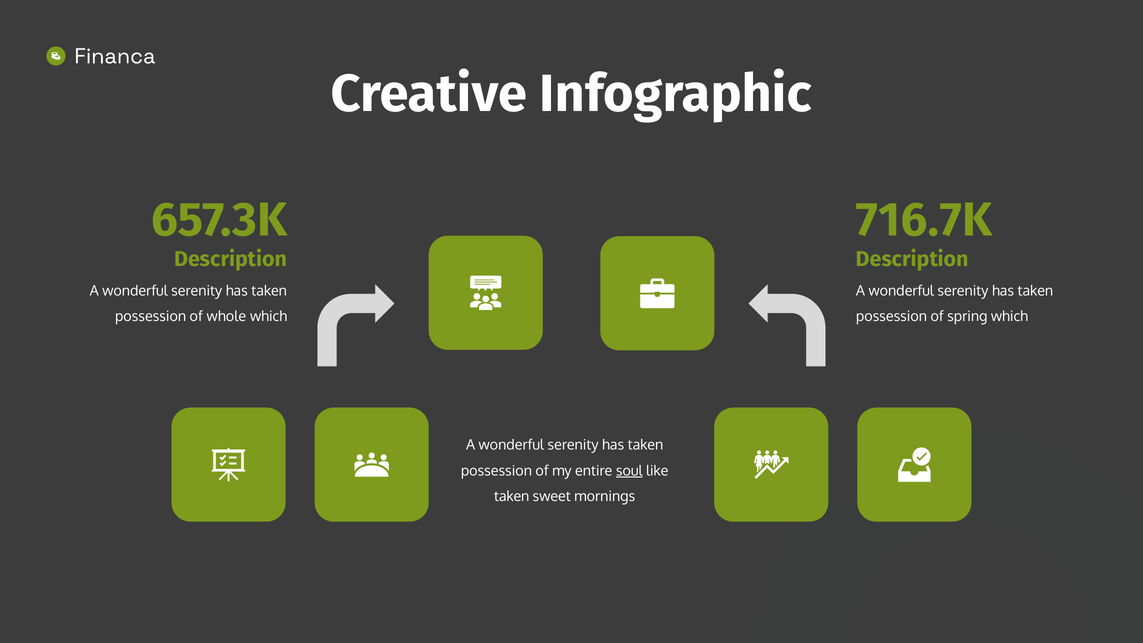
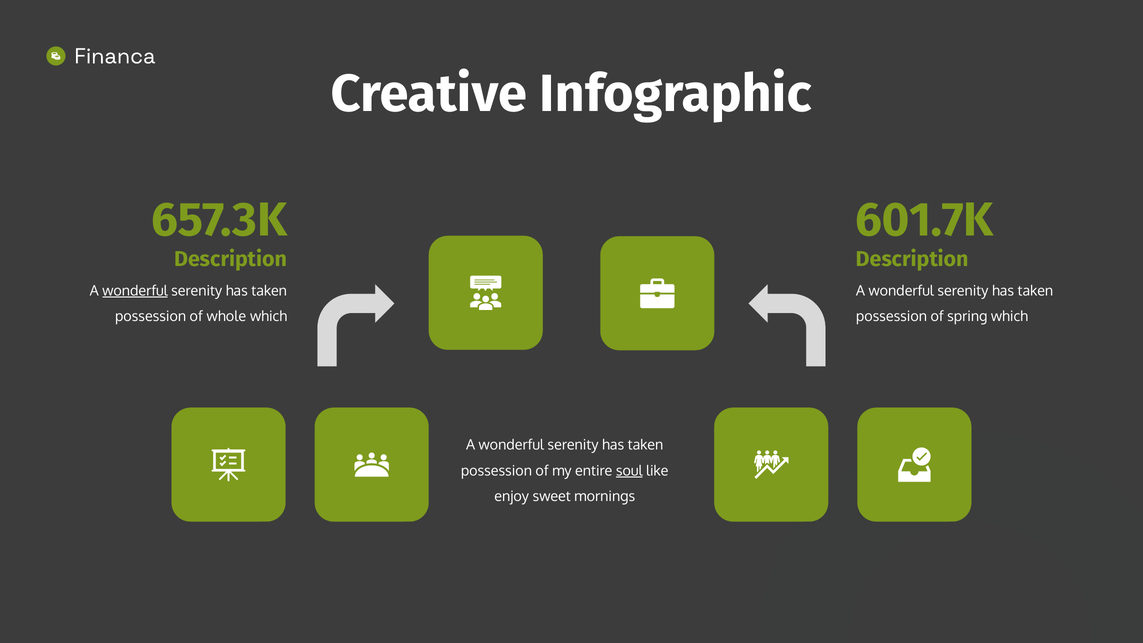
716.7K: 716.7K -> 601.7K
wonderful at (135, 291) underline: none -> present
taken at (512, 497): taken -> enjoy
